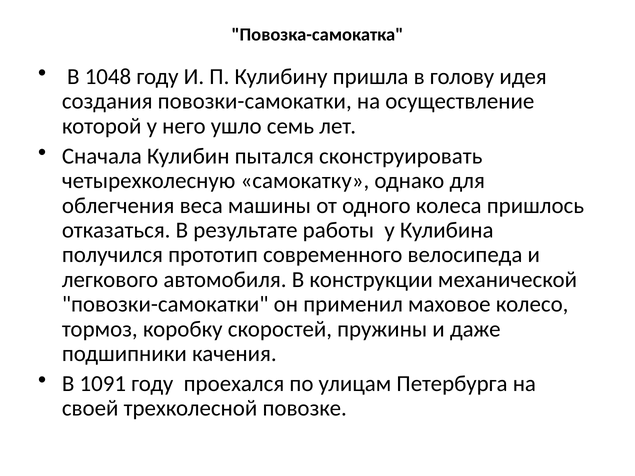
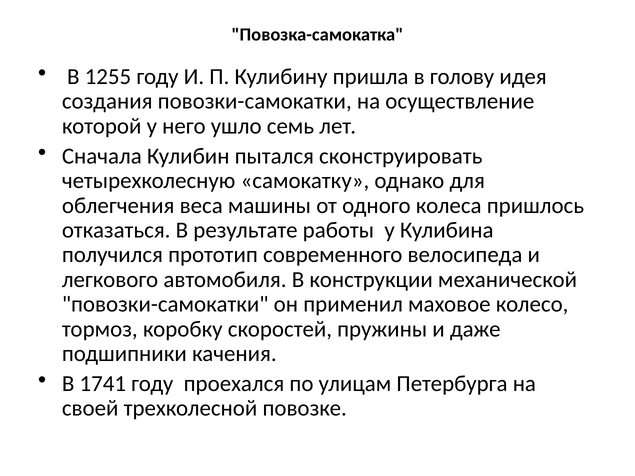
1048: 1048 -> 1255
1091: 1091 -> 1741
